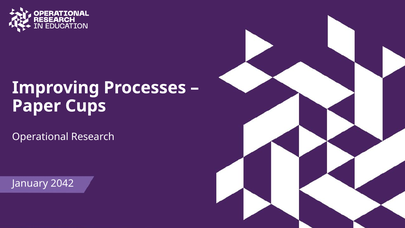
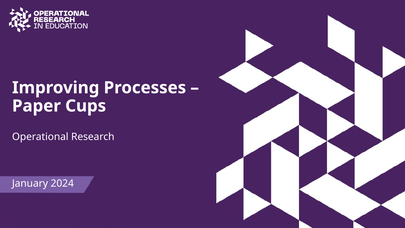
2042: 2042 -> 2024
